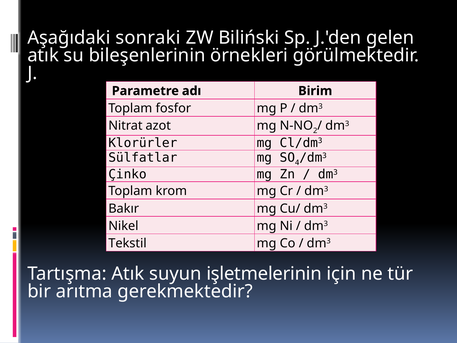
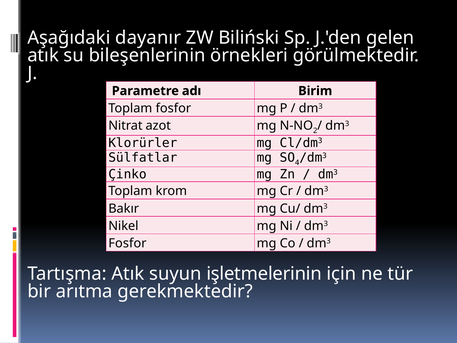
sonraki: sonraki -> dayanır
Tekstil at (128, 243): Tekstil -> Fosfor
